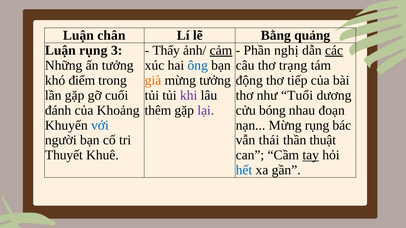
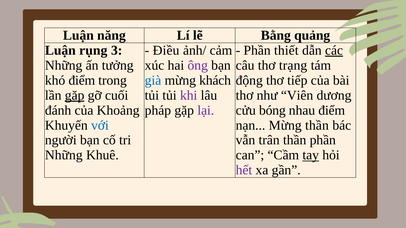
chân: chân -> năng
Thấy: Thấy -> Điều
cảm underline: present -> none
nghị: nghị -> thiết
ông colour: blue -> purple
già colour: orange -> blue
mừng tưởng: tưởng -> khách
gặp at (75, 95) underline: none -> present
Tuổi: Tuổi -> Viên
thêm: thêm -> pháp
nhau đoạn: đoạn -> điểm
Mừng rụng: rụng -> thần
thái: thái -> trân
thần thuật: thuật -> phần
Thuyết at (64, 155): Thuyết -> Những
hết colour: blue -> purple
